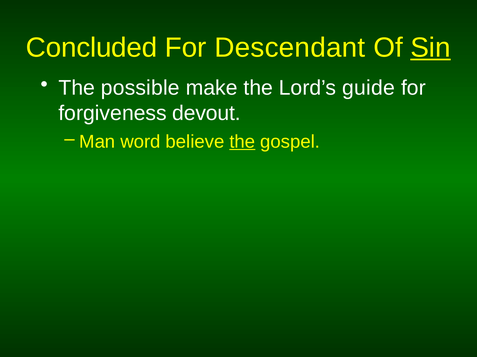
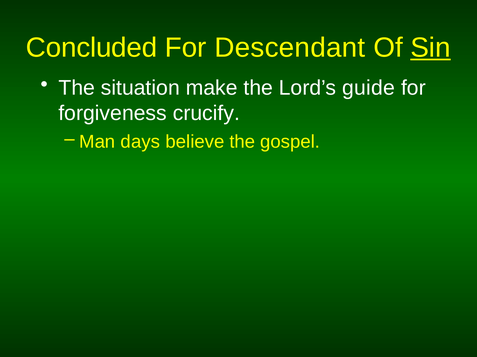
possible: possible -> situation
devout: devout -> crucify
word: word -> days
the at (242, 142) underline: present -> none
